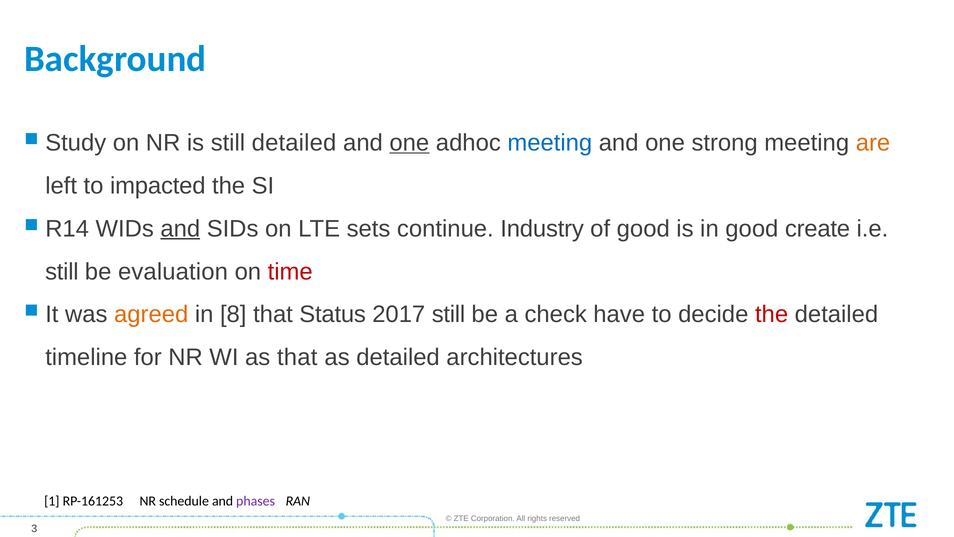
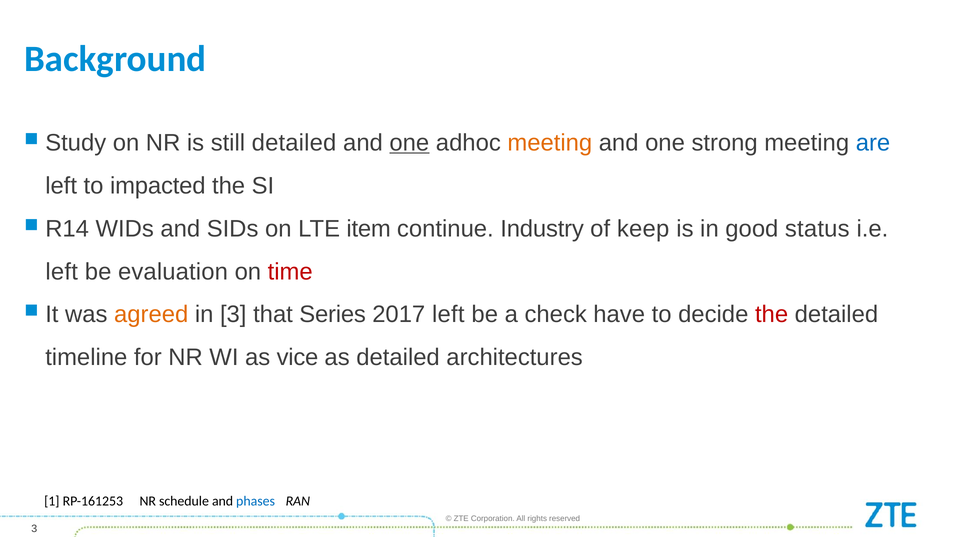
meeting at (550, 143) colour: blue -> orange
are colour: orange -> blue
and at (180, 229) underline: present -> none
sets: sets -> item
of good: good -> keep
create: create -> status
still at (62, 271): still -> left
in 8: 8 -> 3
Status: Status -> Series
2017 still: still -> left
as that: that -> vice
phases colour: purple -> blue
